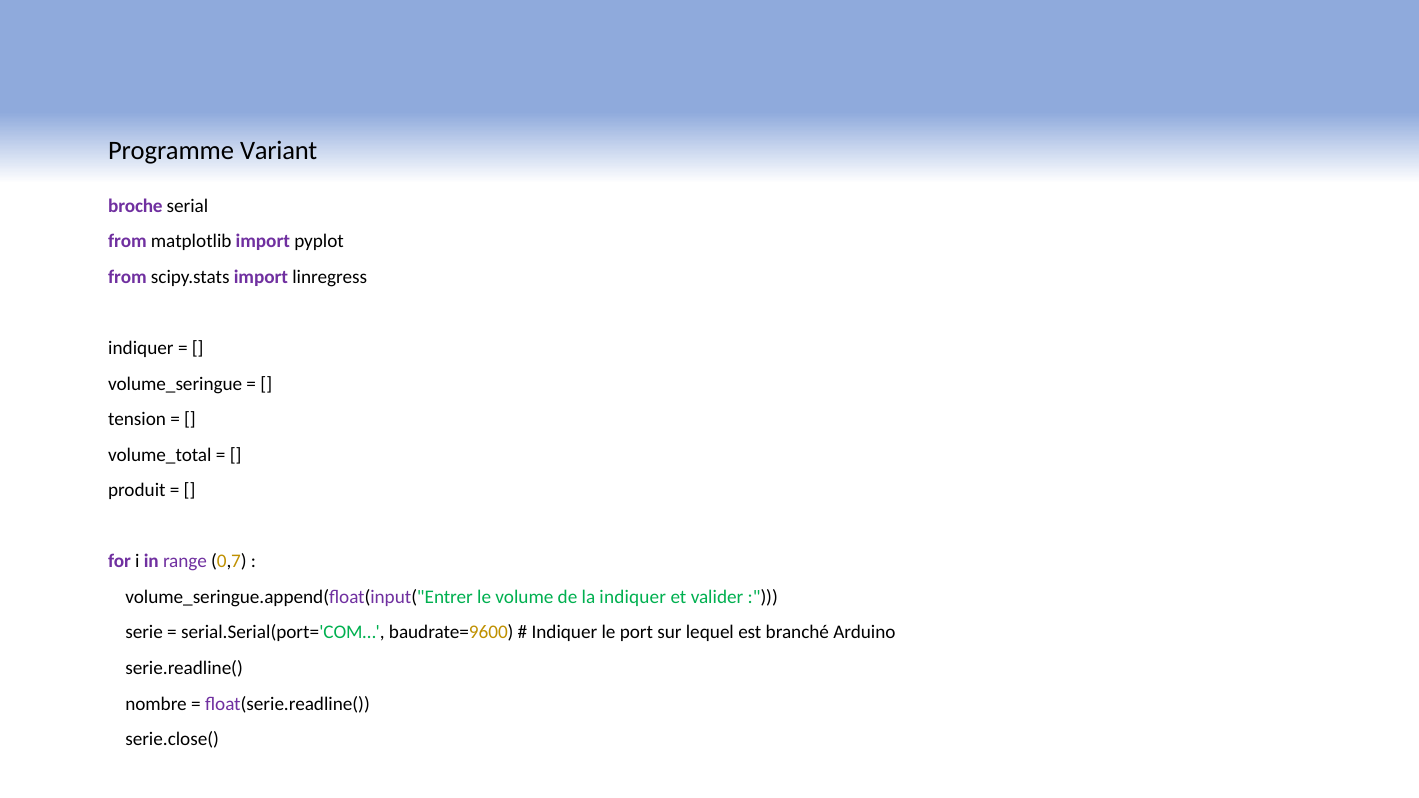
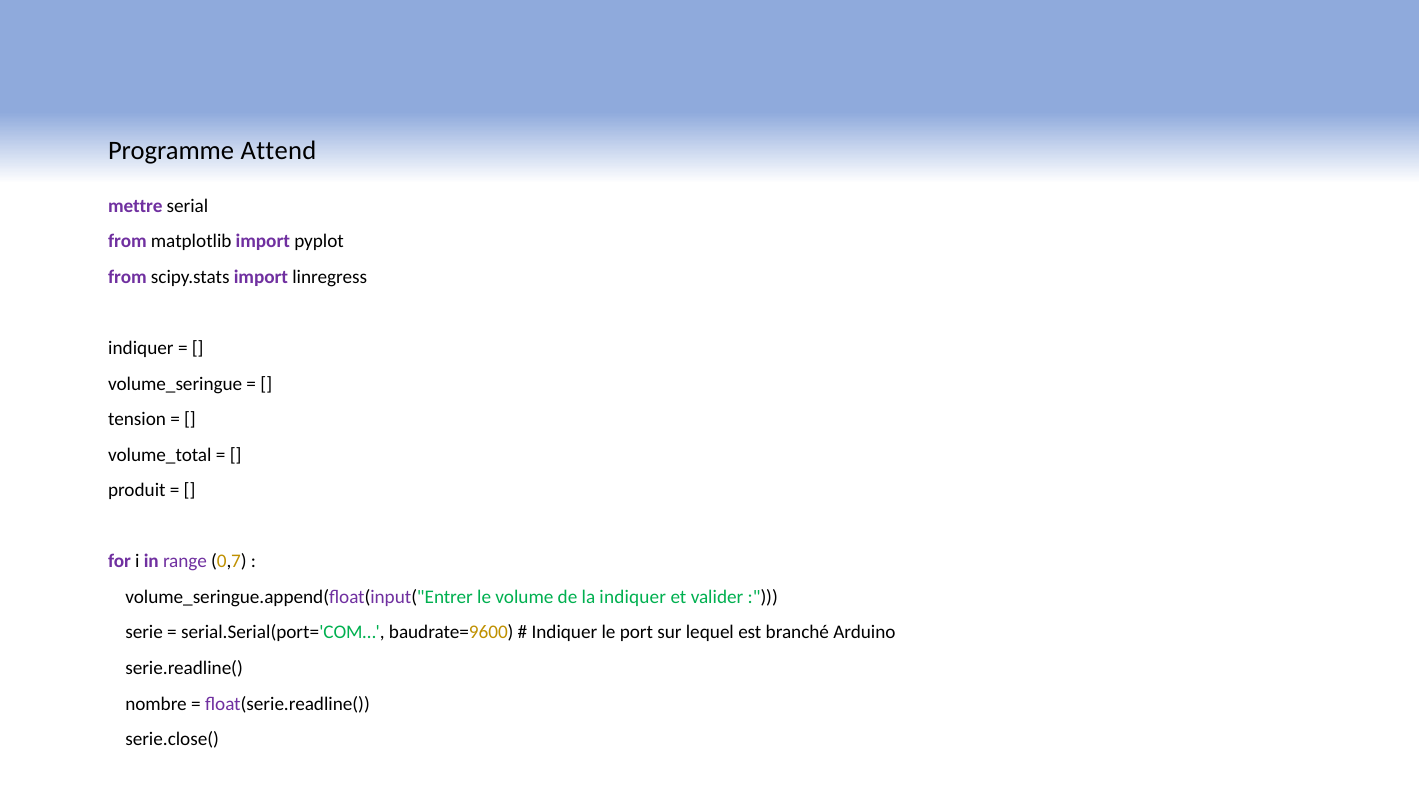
Variant: Variant -> Attend
broche: broche -> mettre
